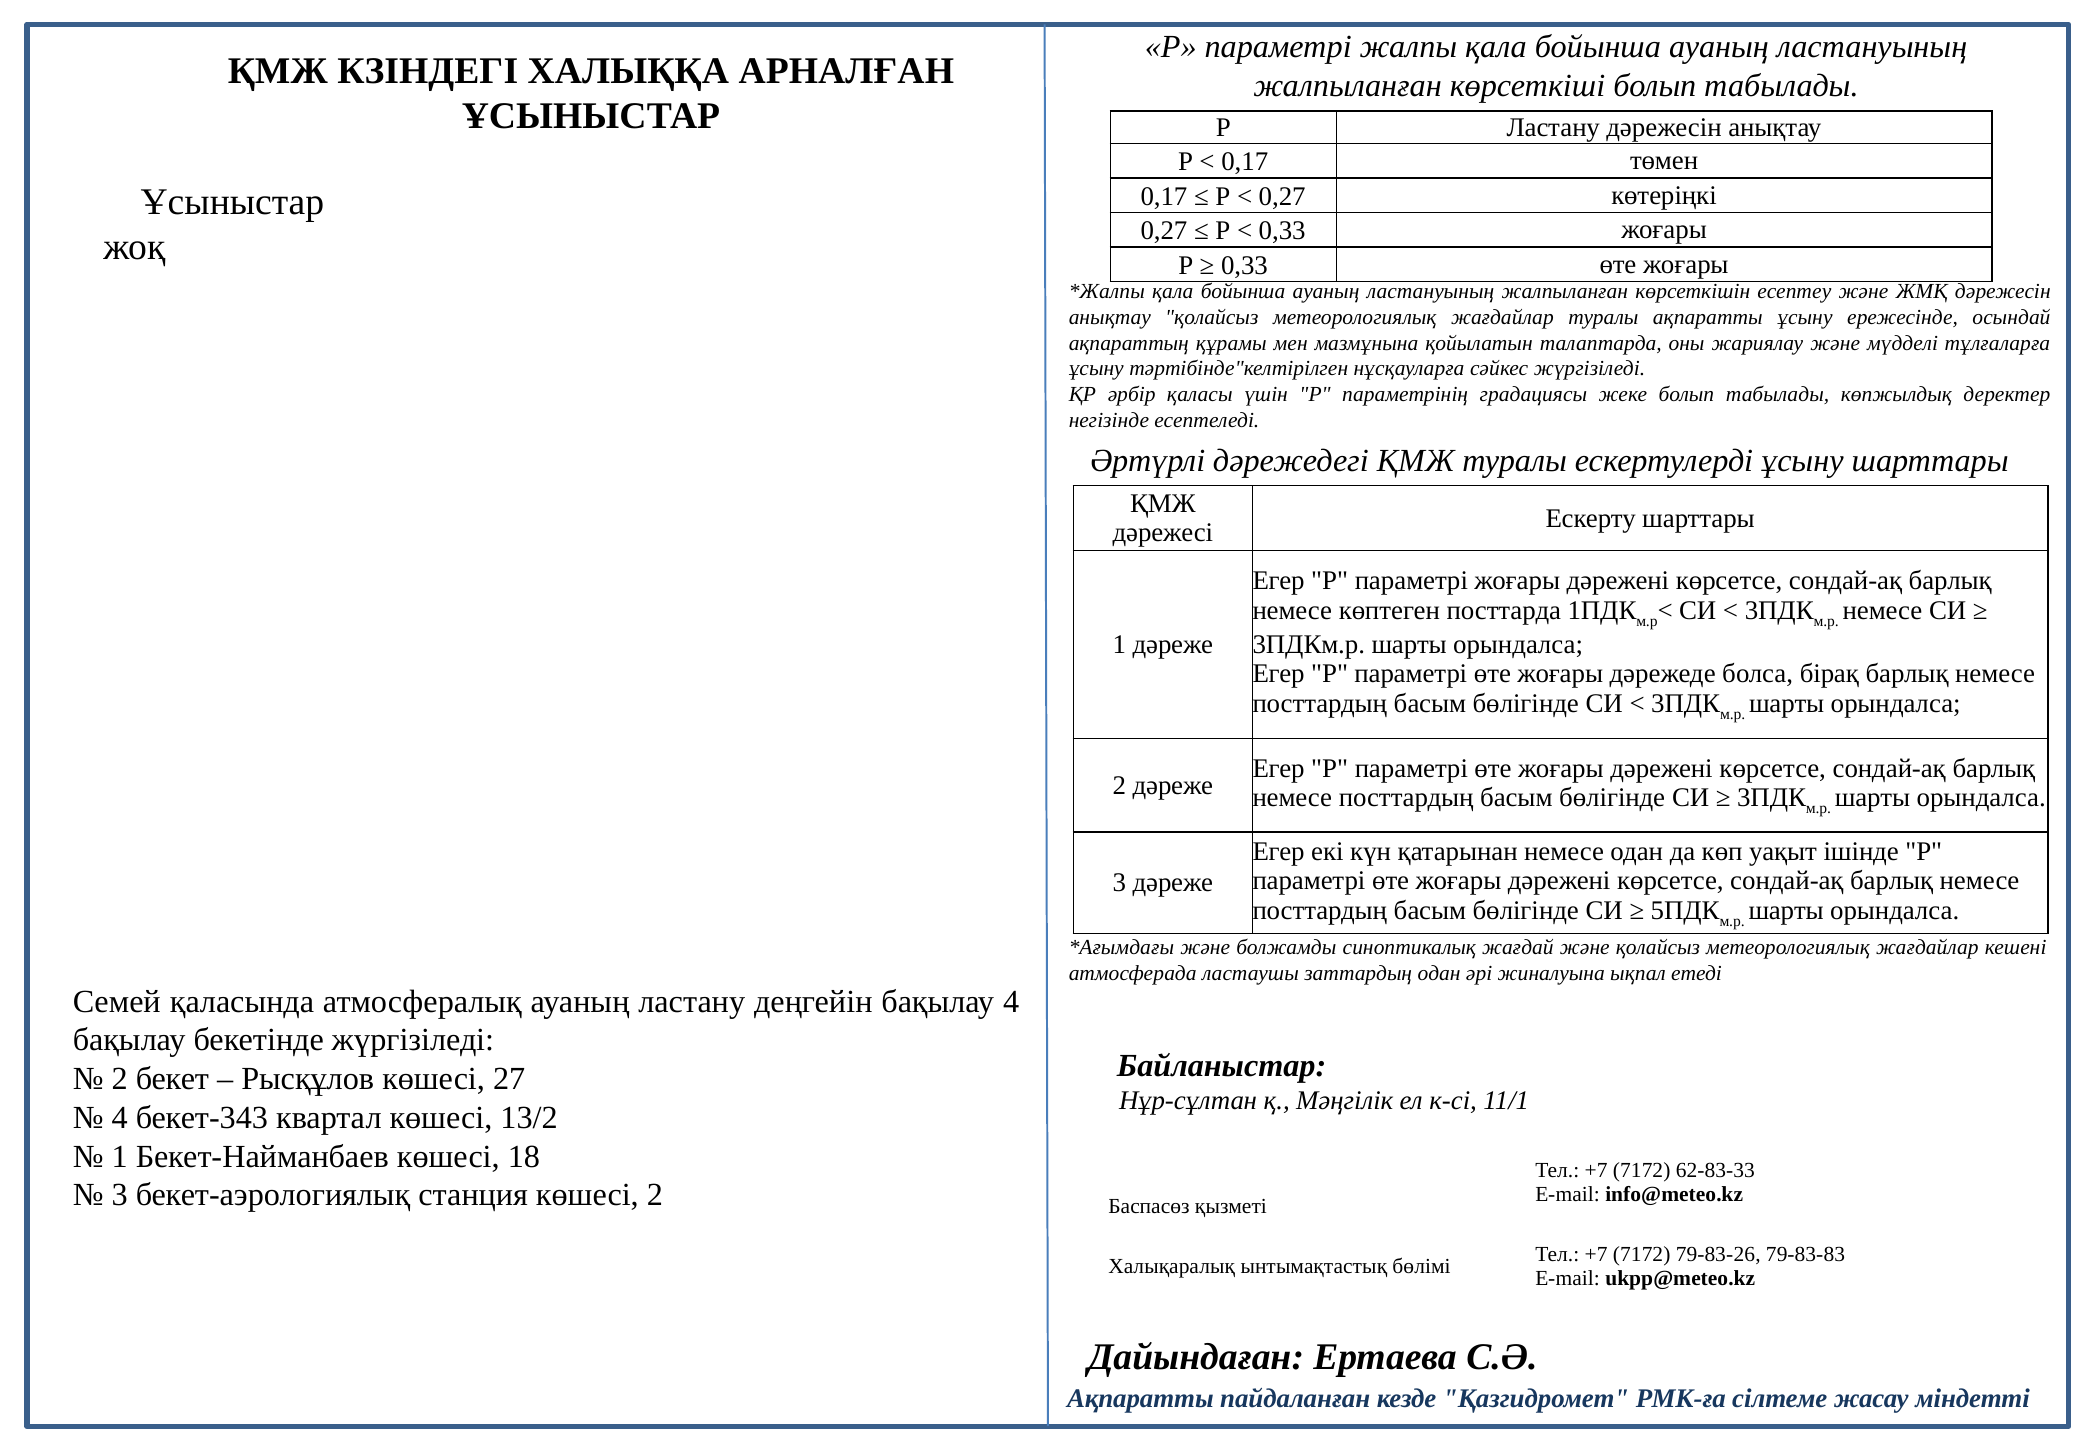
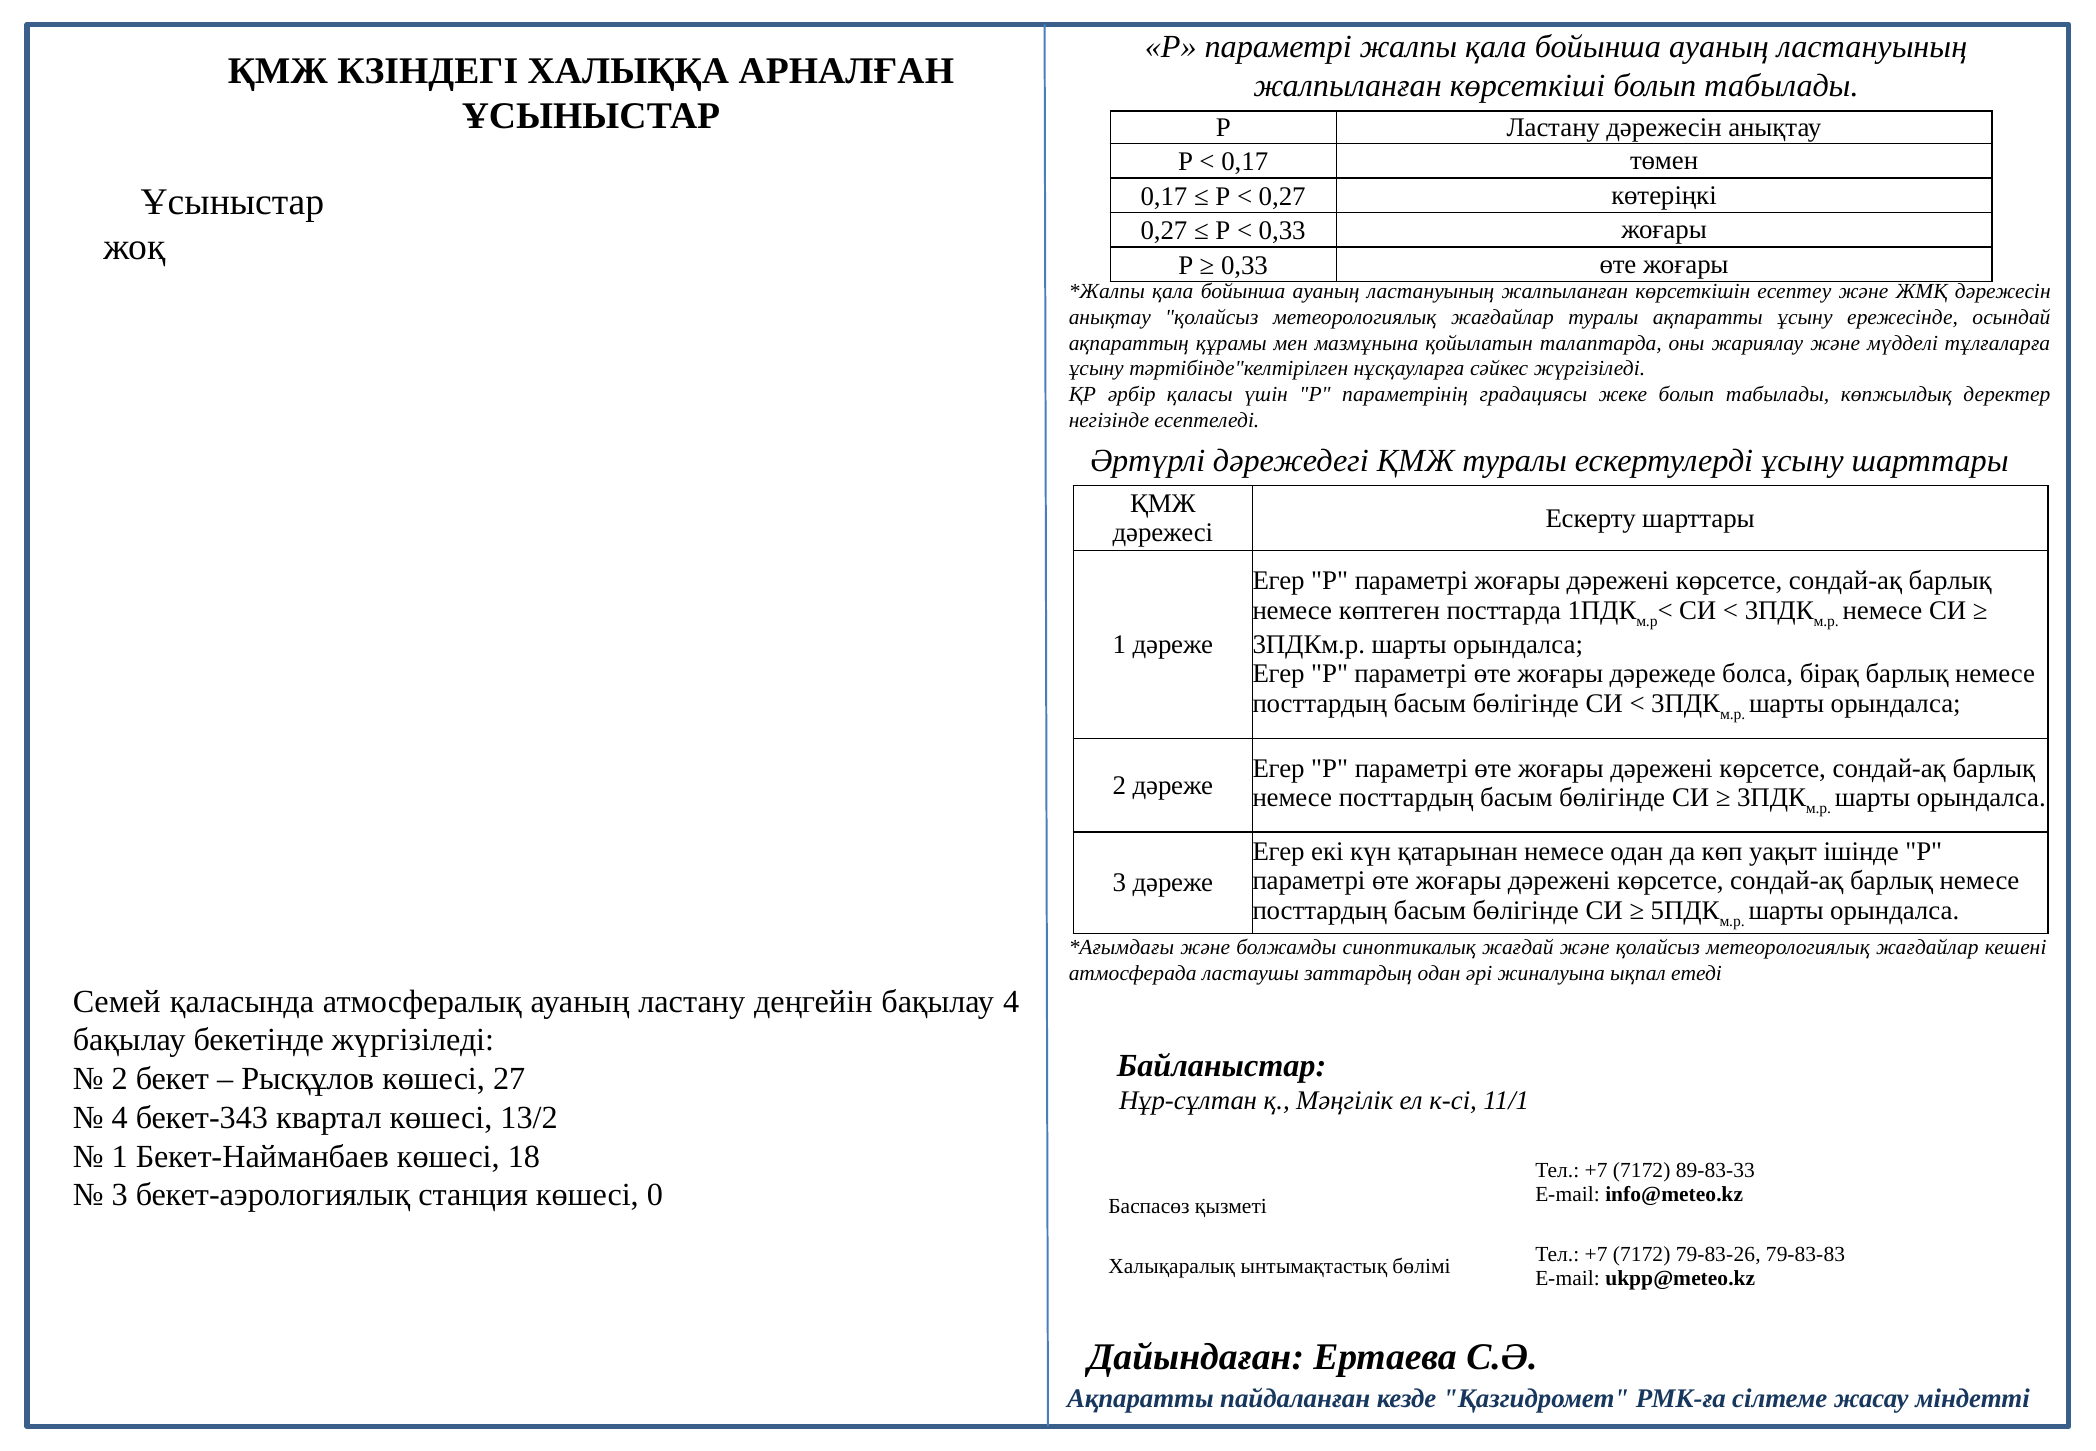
62-83-33: 62-83-33 -> 89-83-33
көшесі 2: 2 -> 0
